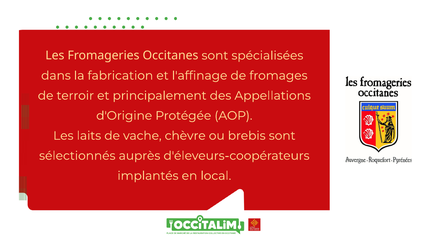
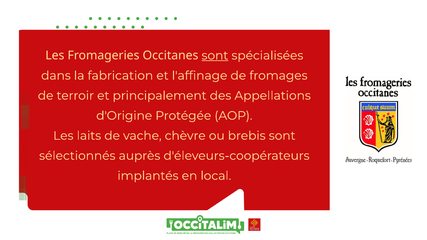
sont at (215, 56) underline: none -> present
